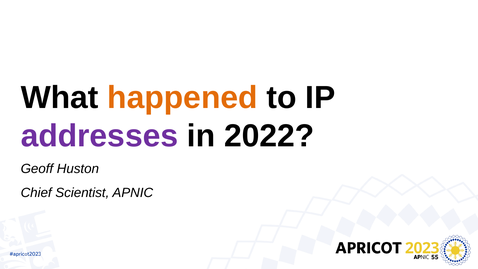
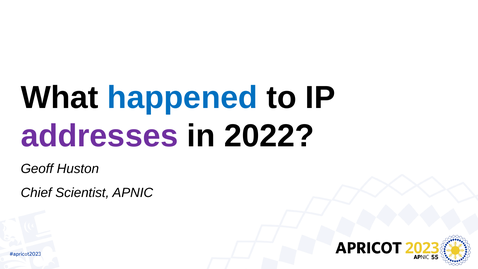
happened colour: orange -> blue
